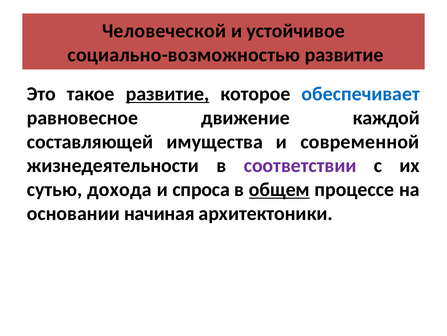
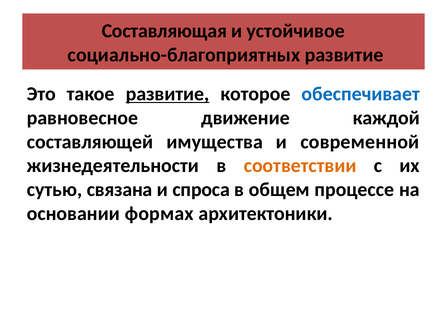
Человеческой: Человеческой -> Составляющая
социально-возможностью: социально-возможностью -> социально-благоприятных
соответствии colour: purple -> orange
дохода: дохода -> связана
общем underline: present -> none
начиная: начиная -> формах
